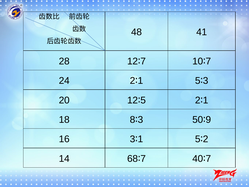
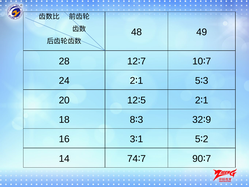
41: 41 -> 49
50: 50 -> 32
68: 68 -> 74
40: 40 -> 90
